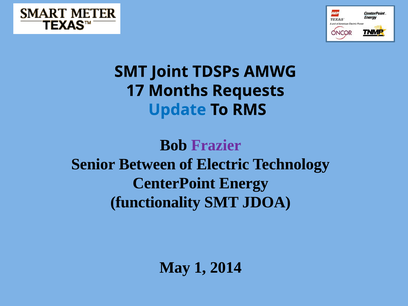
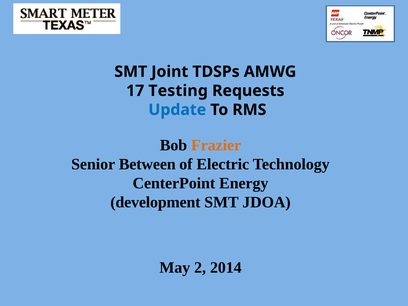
Months: Months -> Testing
Frazier colour: purple -> orange
functionality: functionality -> development
1: 1 -> 2
